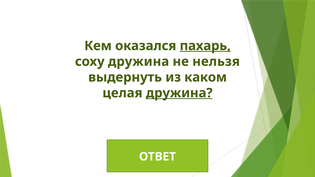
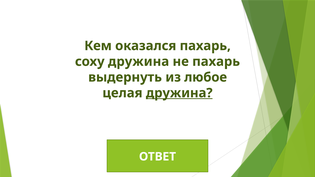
пахарь at (205, 46) underline: present -> none
не нельзя: нельзя -> пахарь
каком: каком -> любое
